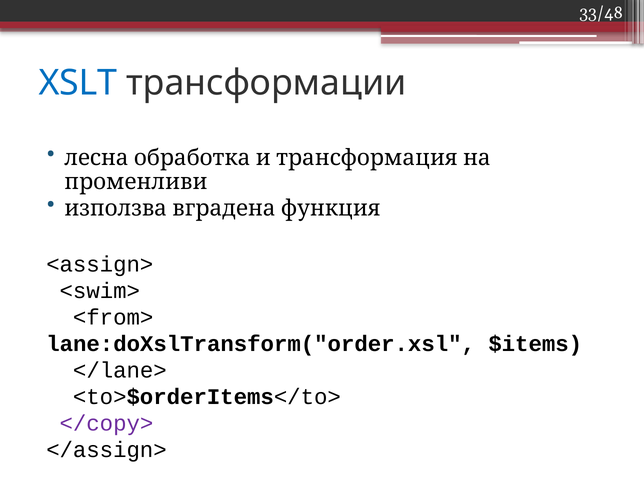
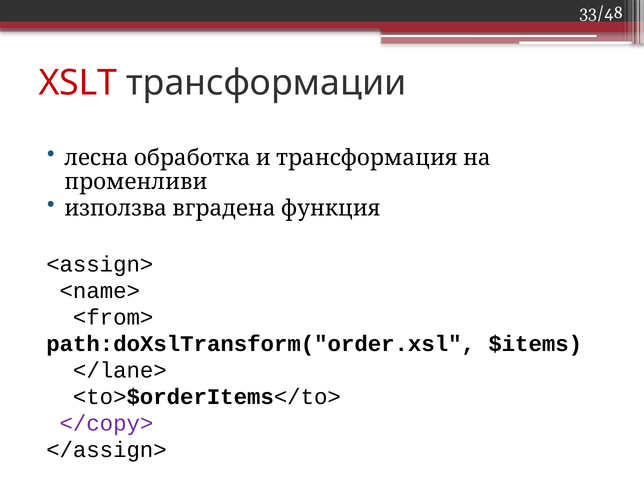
XSLT colour: blue -> red
<swim>: <swim> -> <name>
lane:doXslTransform("order.xsl: lane:doXslTransform("order.xsl -> path:doXslTransform("order.xsl
